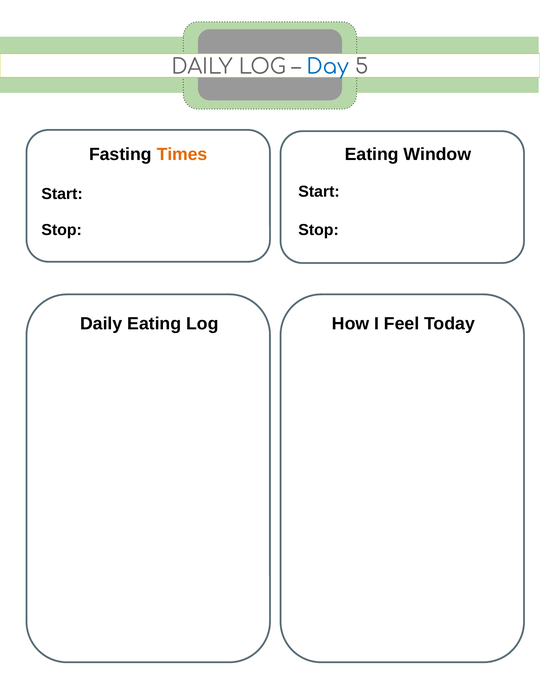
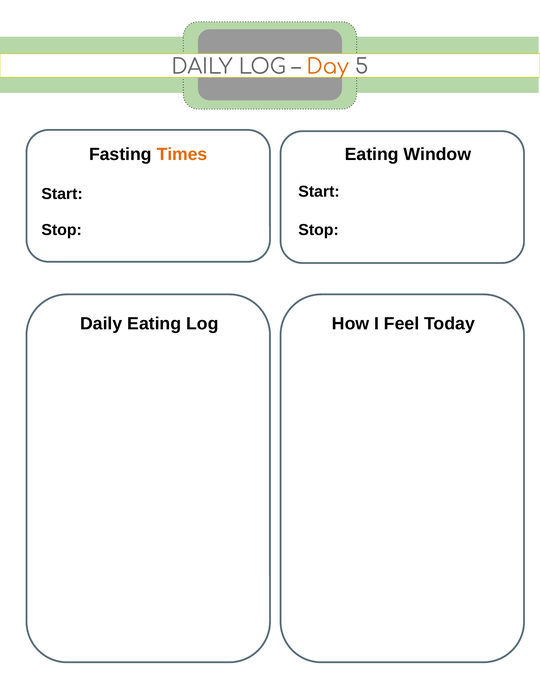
Day colour: blue -> orange
